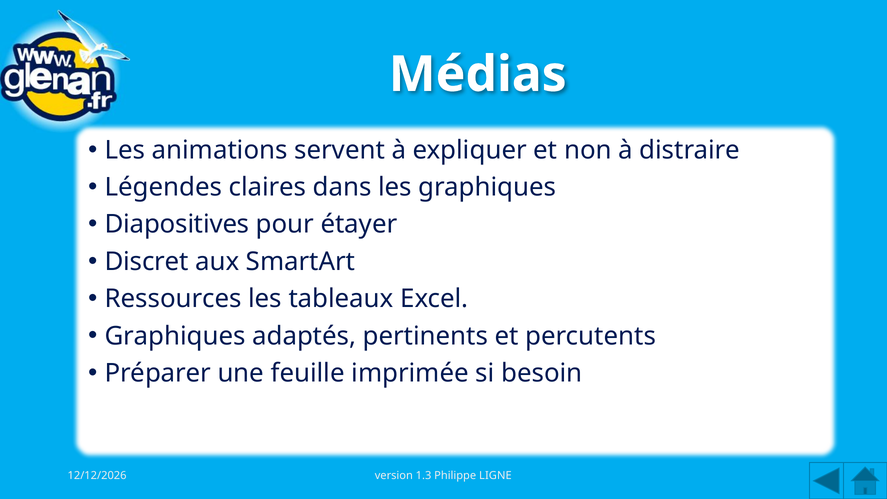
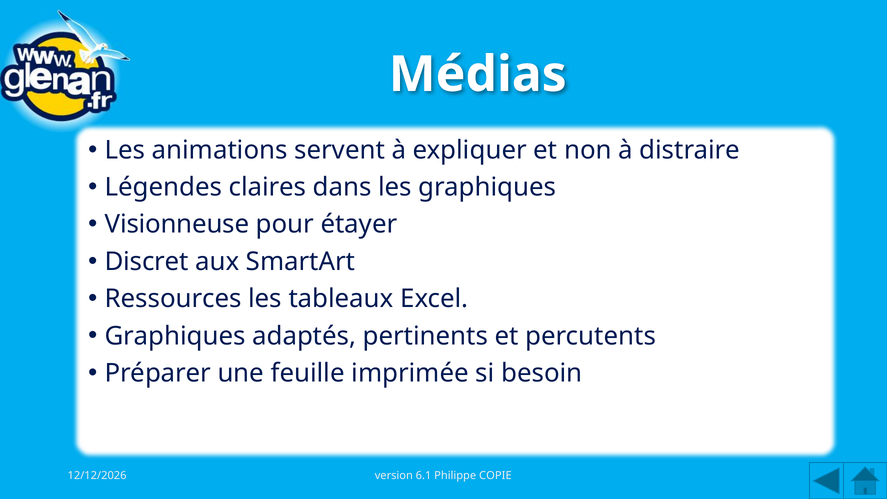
Diapositives: Diapositives -> Visionneuse
1.3: 1.3 -> 6.1
LIGNE: LIGNE -> COPIE
